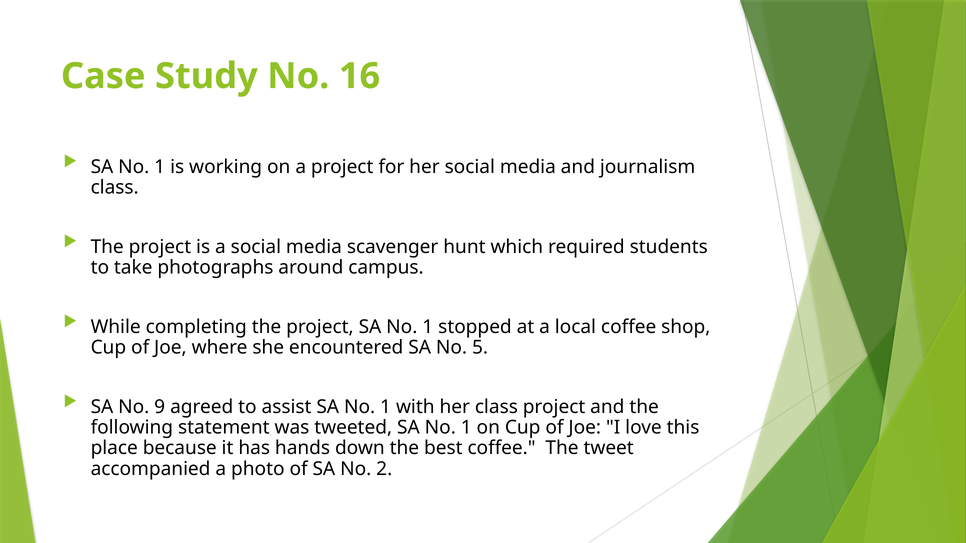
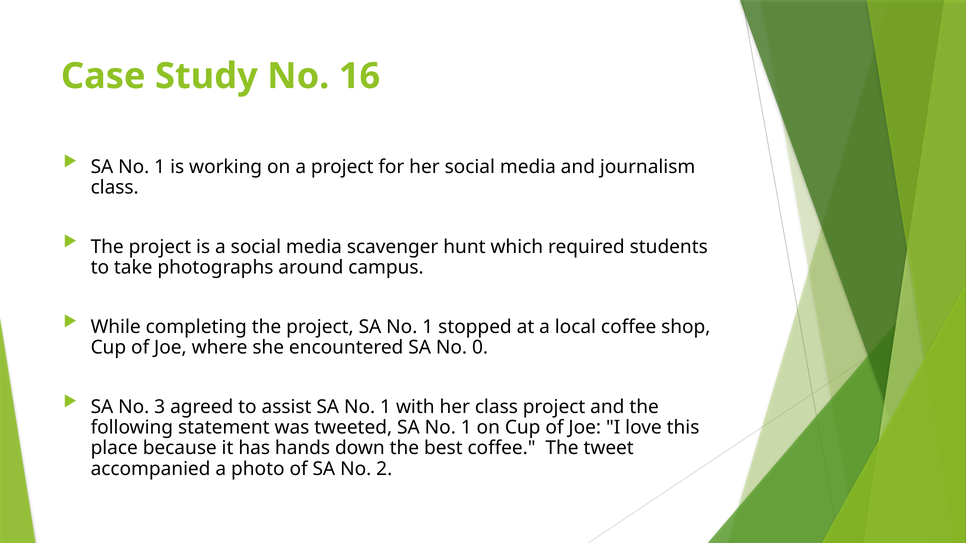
5: 5 -> 0
9: 9 -> 3
